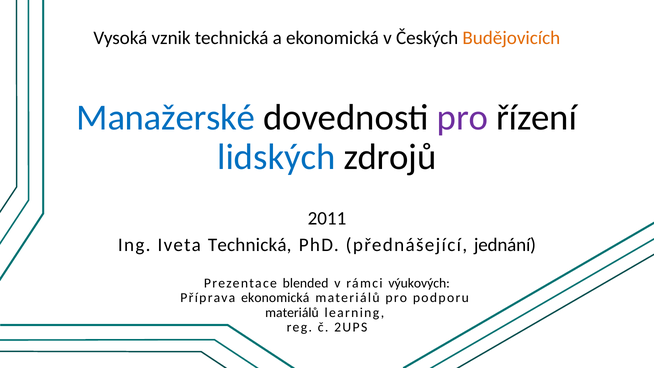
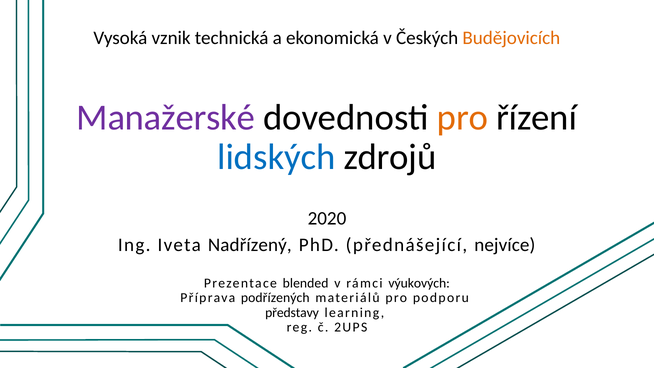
Manažerské colour: blue -> purple
pro at (463, 118) colour: purple -> orange
2011: 2011 -> 2020
Iveta Technická: Technická -> Nadřízený
jednání: jednání -> nejvíce
Příprava ekonomická: ekonomická -> podřízených
materiálů at (292, 313): materiálů -> představy
